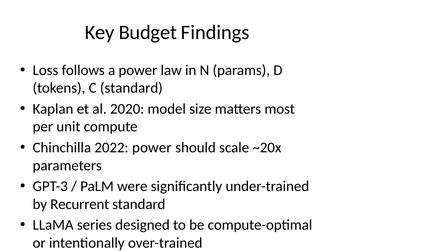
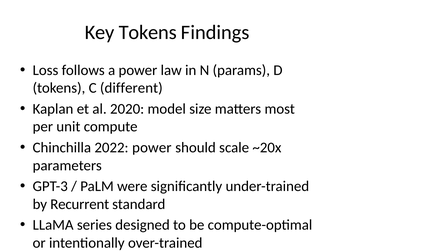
Key Budget: Budget -> Tokens
C standard: standard -> different
